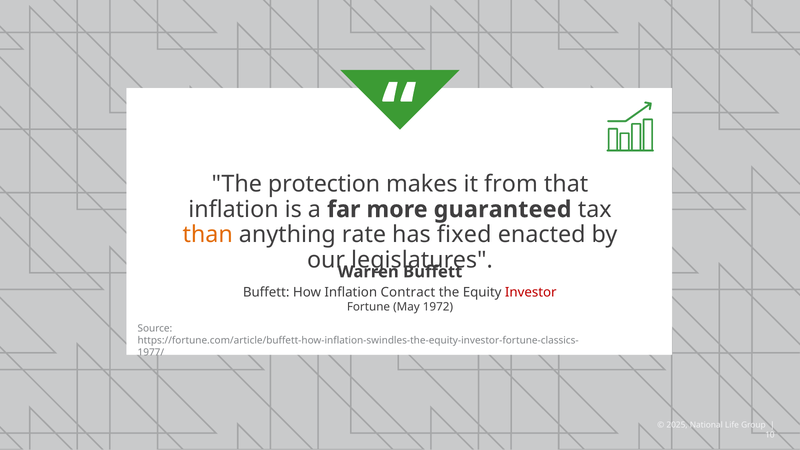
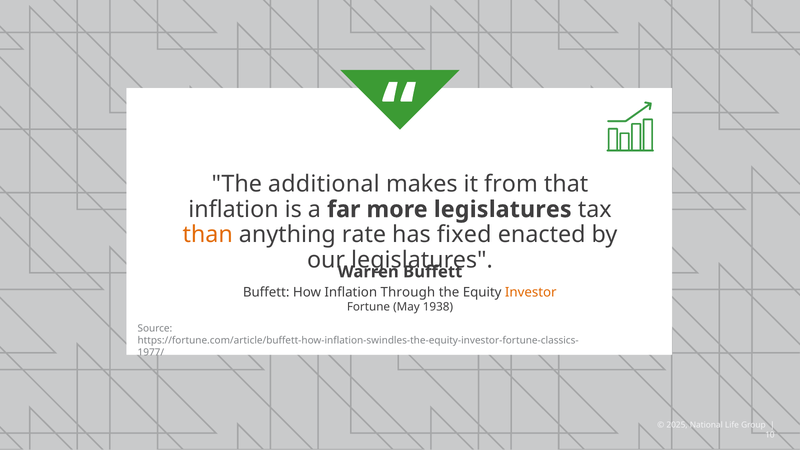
protection: protection -> additional
more guaranteed: guaranteed -> legislatures
Contract: Contract -> Through
Investor colour: red -> orange
1972: 1972 -> 1938
